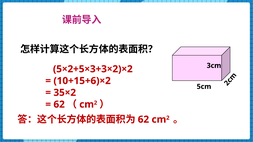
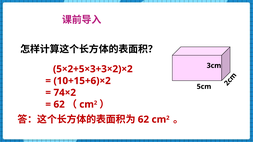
35×2: 35×2 -> 74×2
